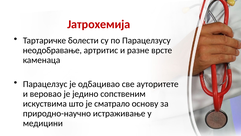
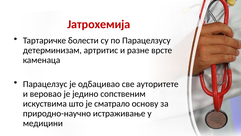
неодобравање: неодобравање -> детерминизам
